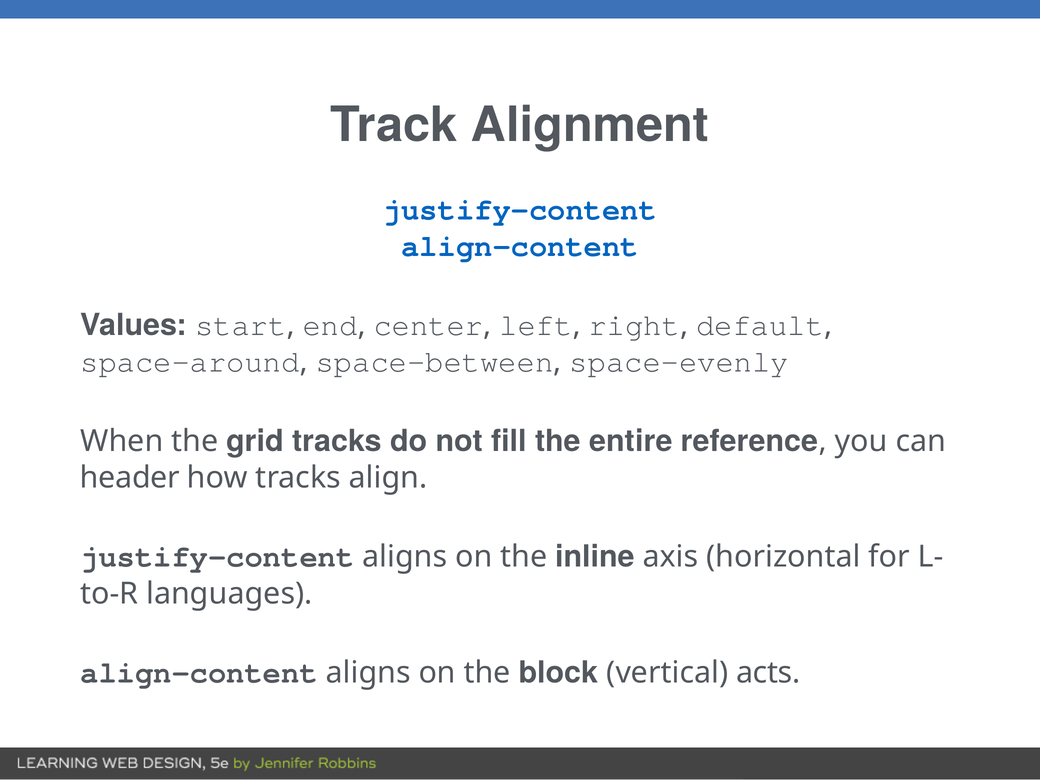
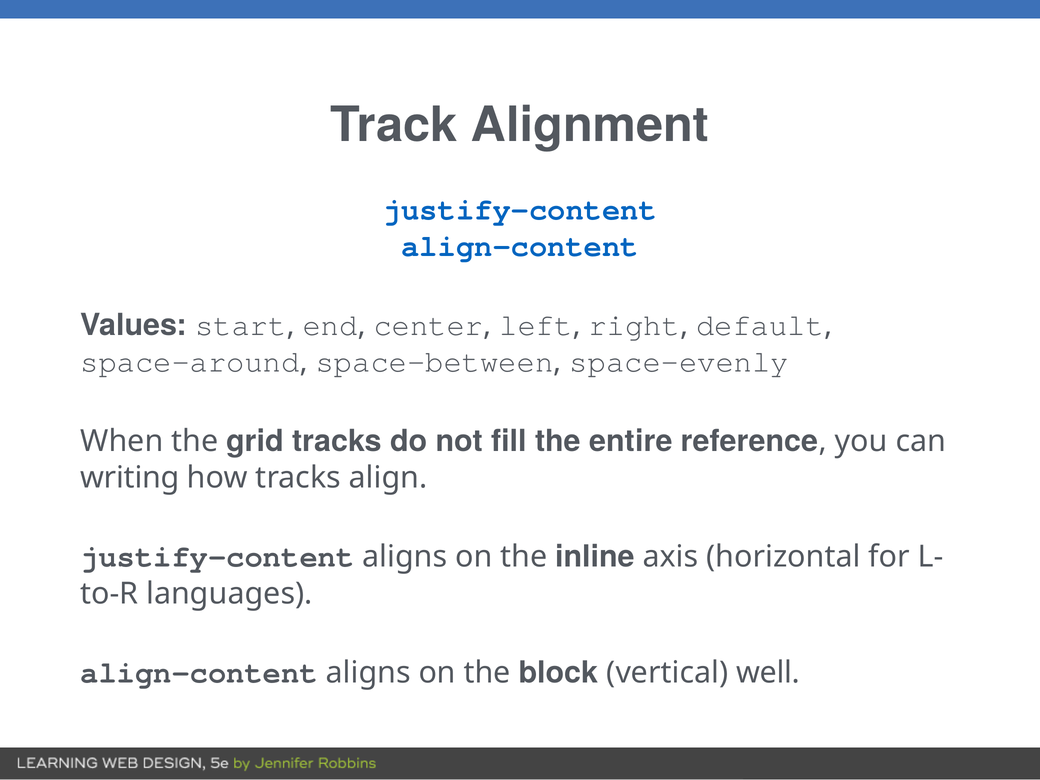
header: header -> writing
acts: acts -> well
